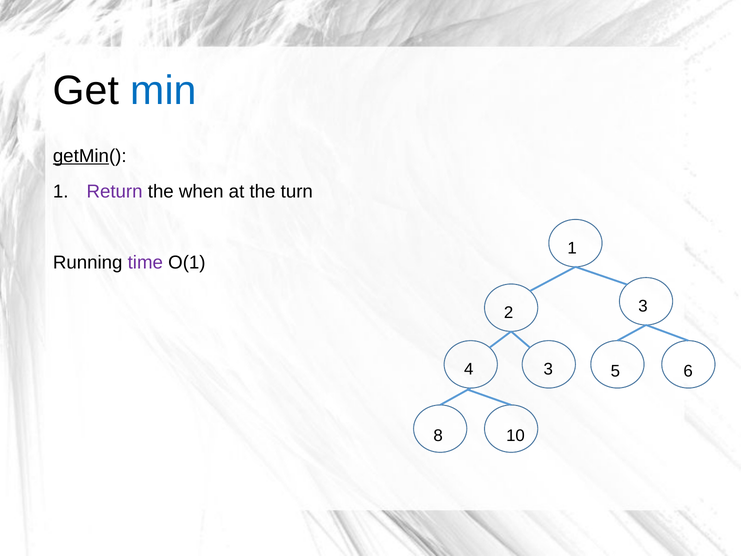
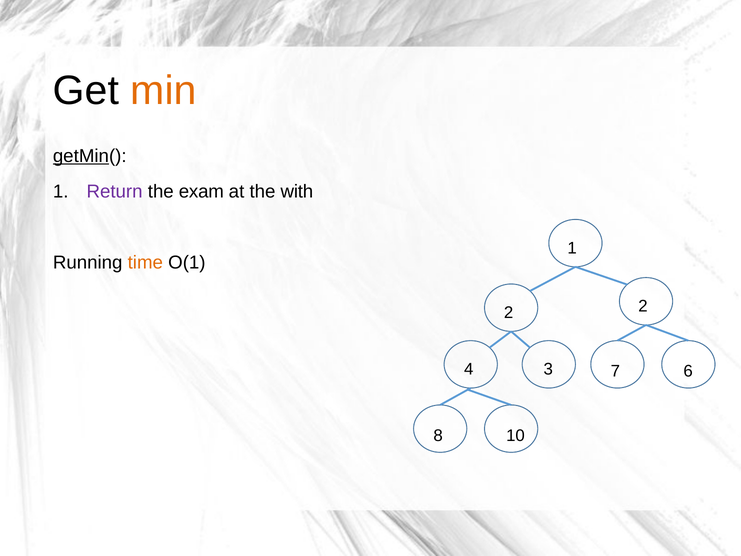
min colour: blue -> orange
when: when -> exam
turn: turn -> with
time colour: purple -> orange
2 3: 3 -> 2
5: 5 -> 7
